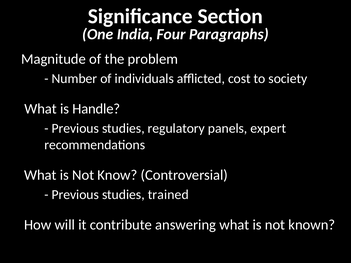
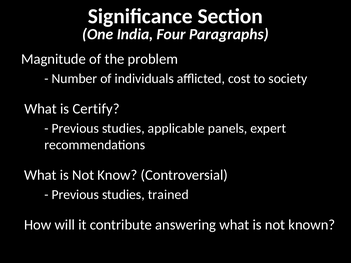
Handle: Handle -> Certify
regulatory: regulatory -> applicable
